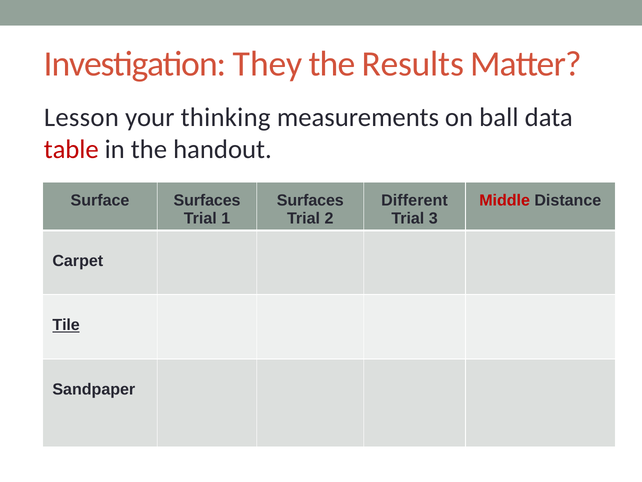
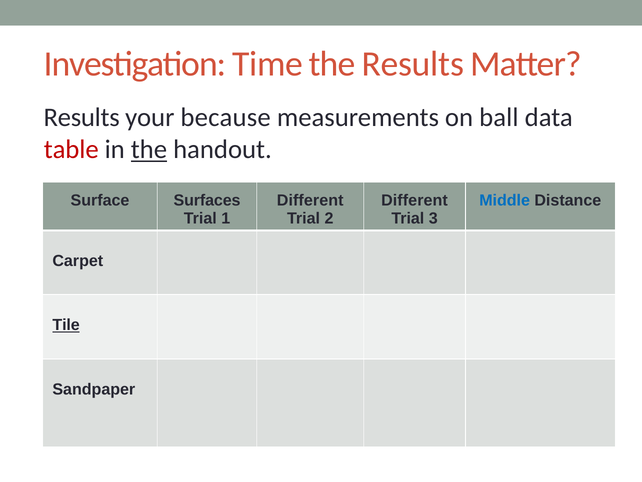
They: They -> Time
Lesson at (81, 117): Lesson -> Results
thinking: thinking -> because
the at (149, 149) underline: none -> present
Surfaces at (310, 200): Surfaces -> Different
Middle colour: red -> blue
